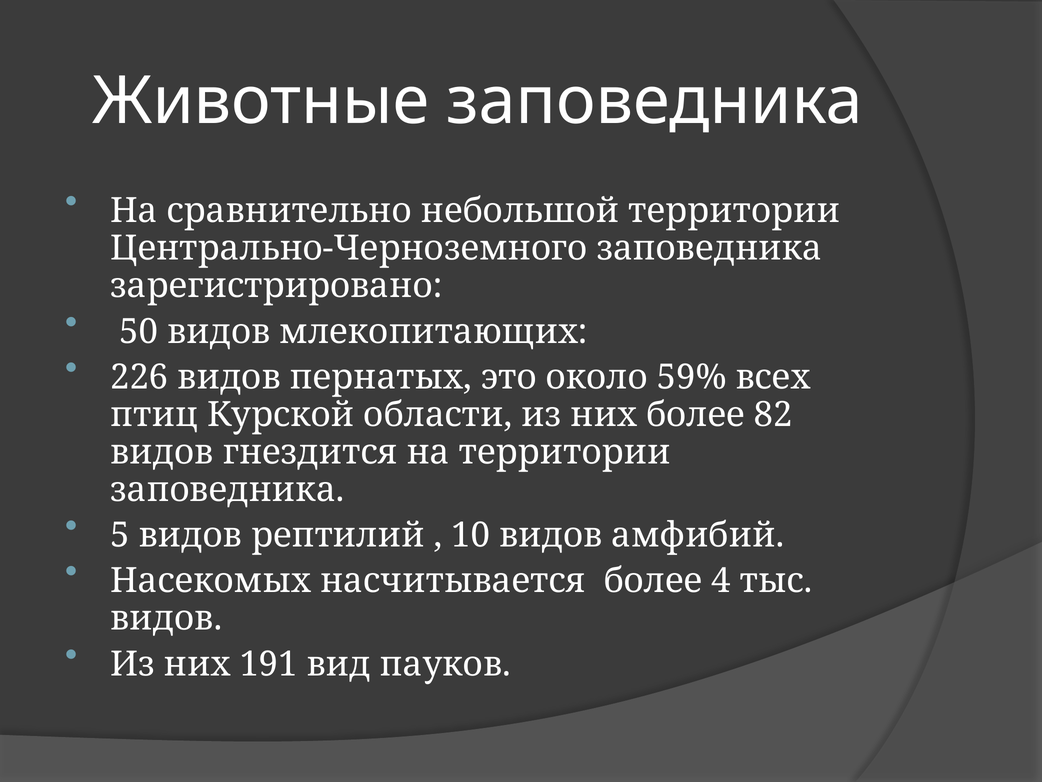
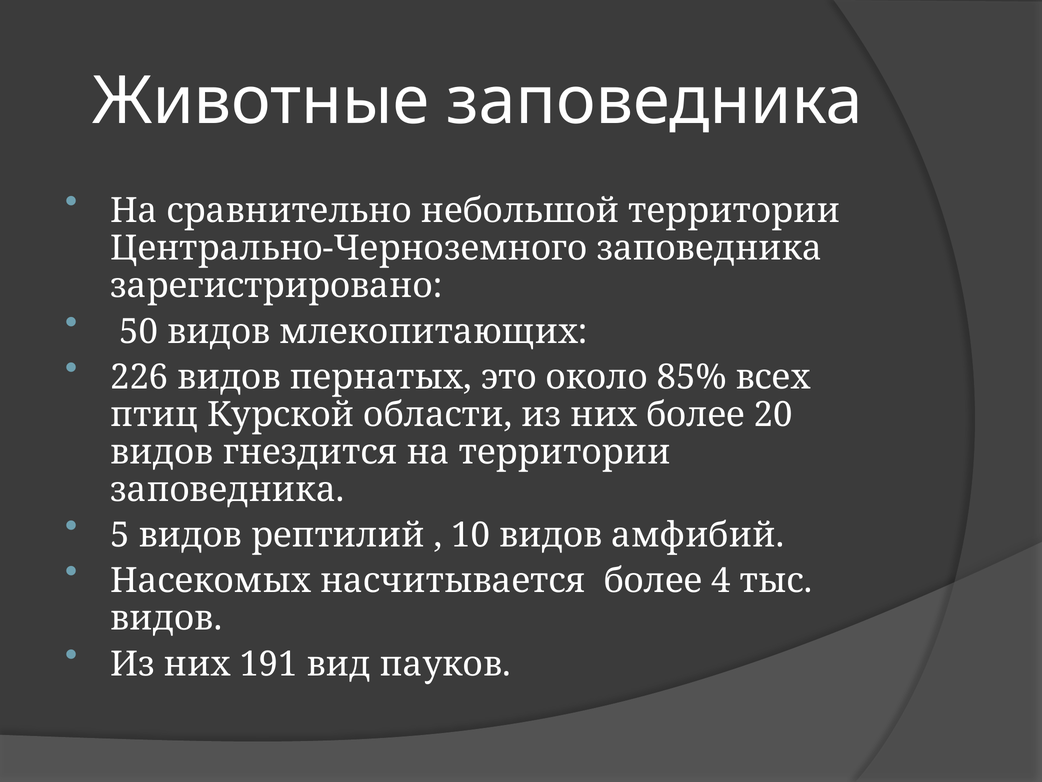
59%: 59% -> 85%
82: 82 -> 20
